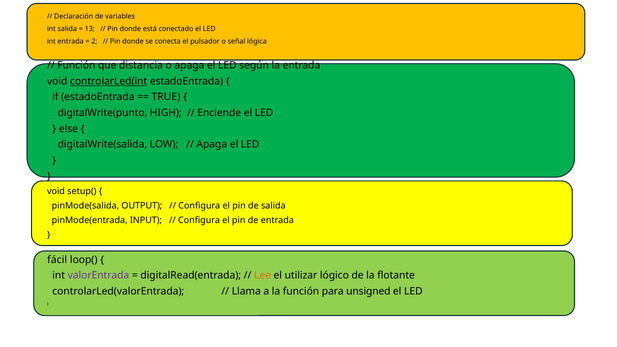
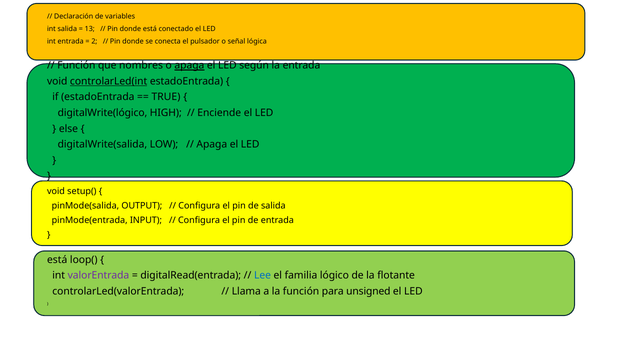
distancia: distancia -> nombres
apaga at (189, 66) underline: none -> present
digitalWrite(punto: digitalWrite(punto -> digitalWrite(lógico
fácil at (57, 260): fácil -> está
Lee colour: orange -> blue
utilizar: utilizar -> familia
